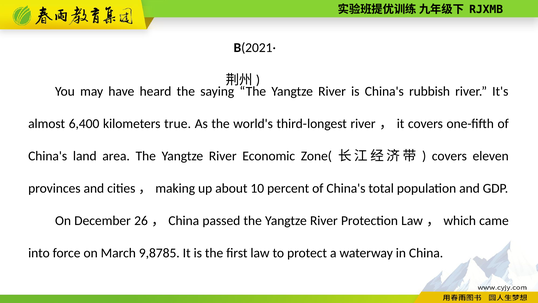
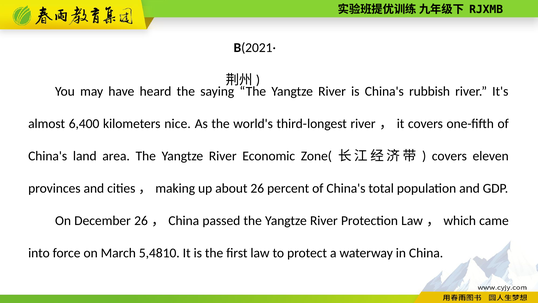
true: true -> nice
about 10: 10 -> 26
9,8785: 9,8785 -> 5,4810
